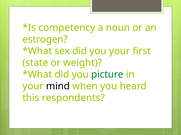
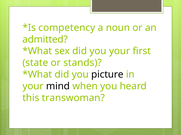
estrogen: estrogen -> admitted
weight: weight -> stands
picture colour: green -> black
respondents: respondents -> transwoman
